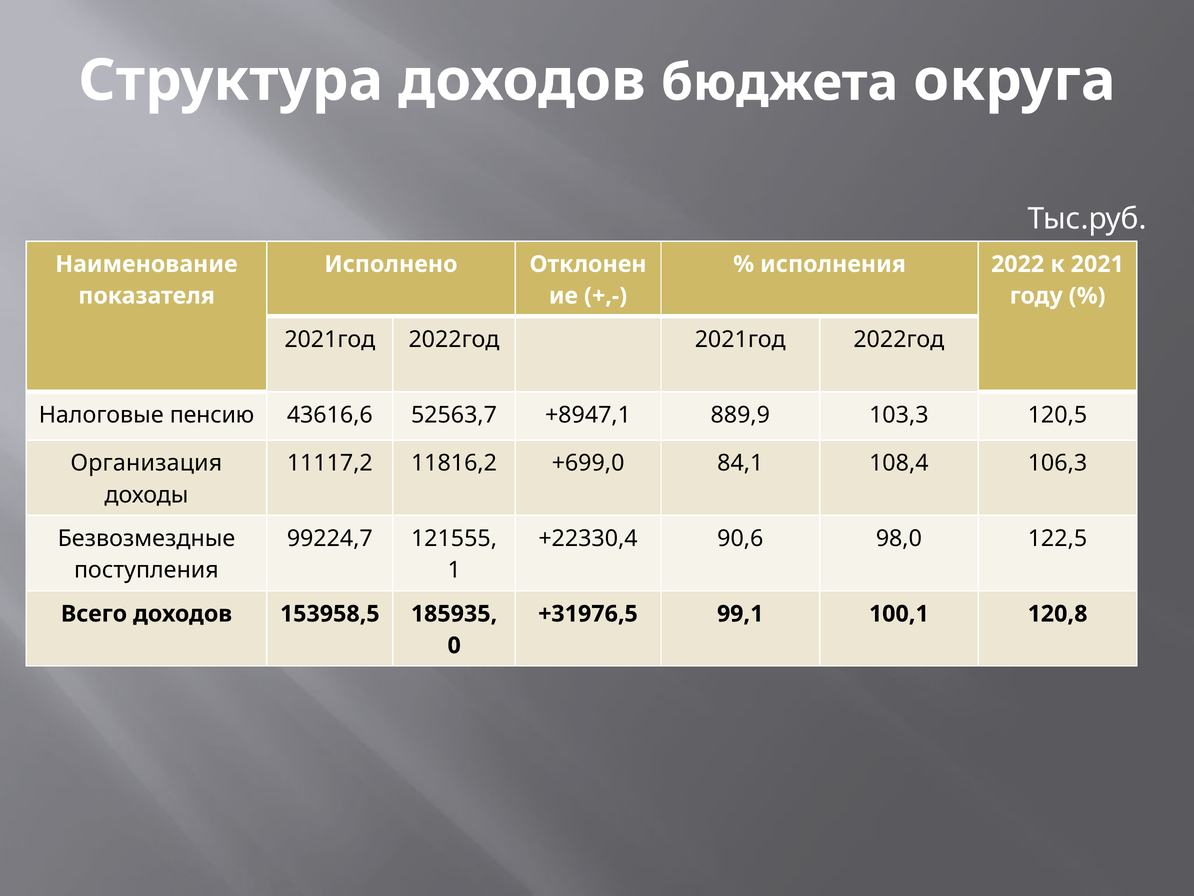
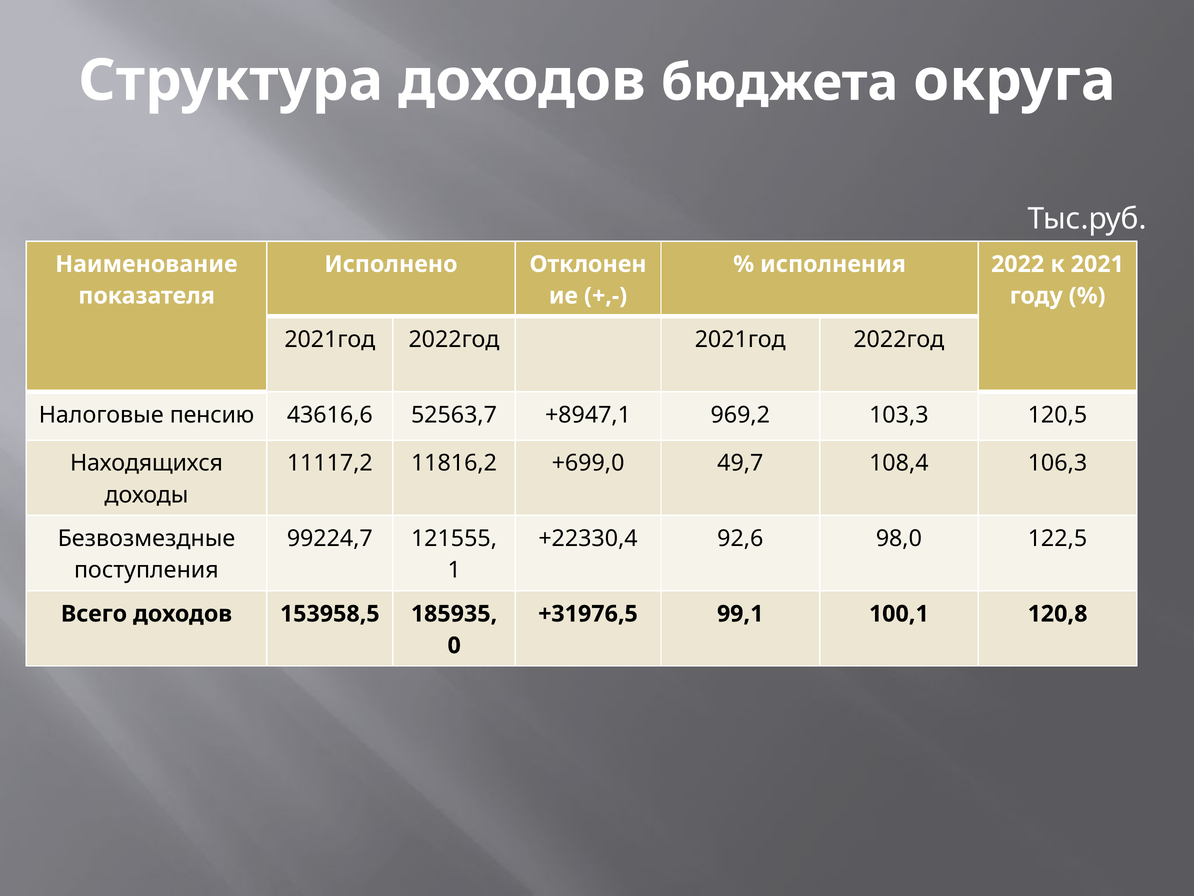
889,9: 889,9 -> 969,2
Организация: Организация -> Находящихся
84,1: 84,1 -> 49,7
90,6: 90,6 -> 92,6
